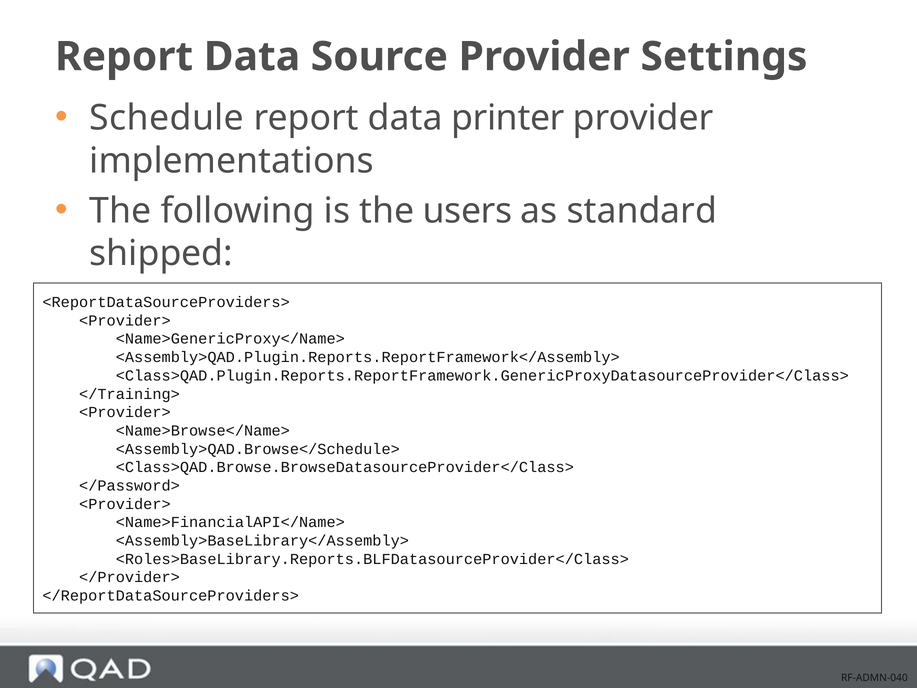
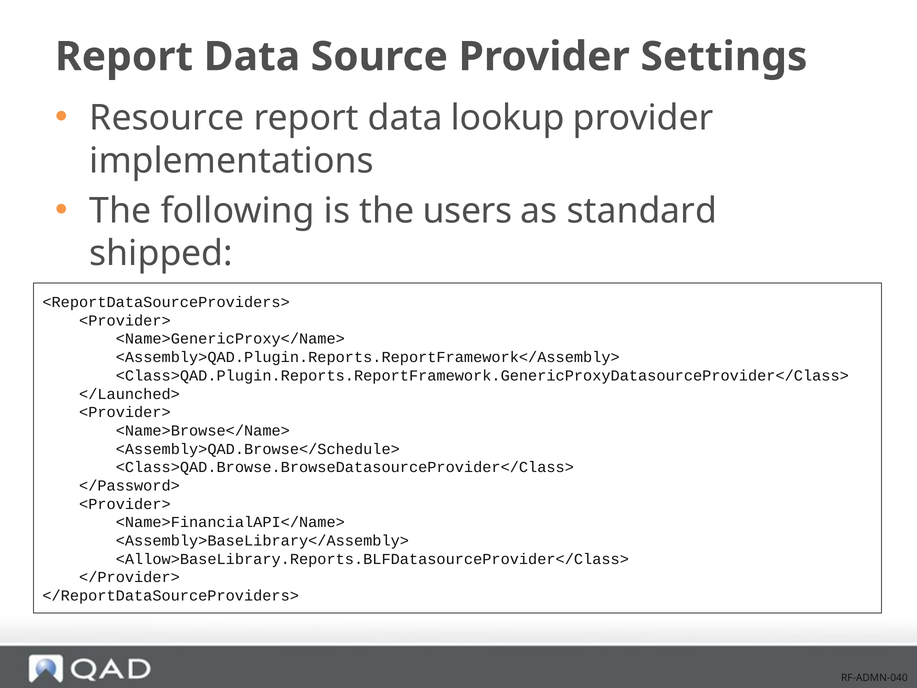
Schedule: Schedule -> Resource
printer: printer -> lookup
</Training>: </Training> -> </Launched>
<Roles>BaseLibrary.Reports.BLFDatasourceProvider</Class>: <Roles>BaseLibrary.Reports.BLFDatasourceProvider</Class> -> <Allow>BaseLibrary.Reports.BLFDatasourceProvider</Class>
